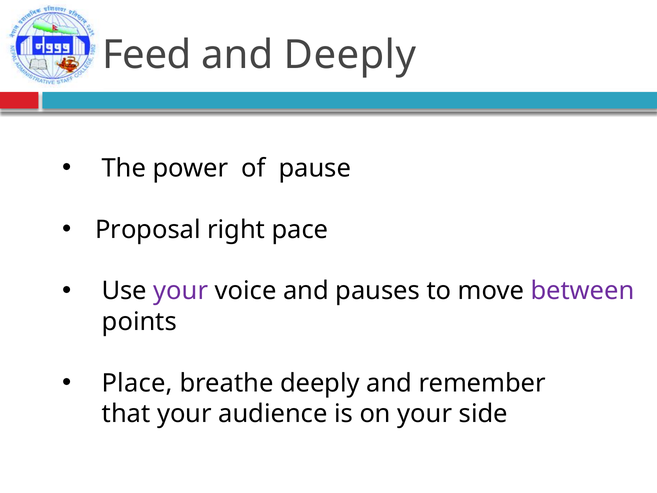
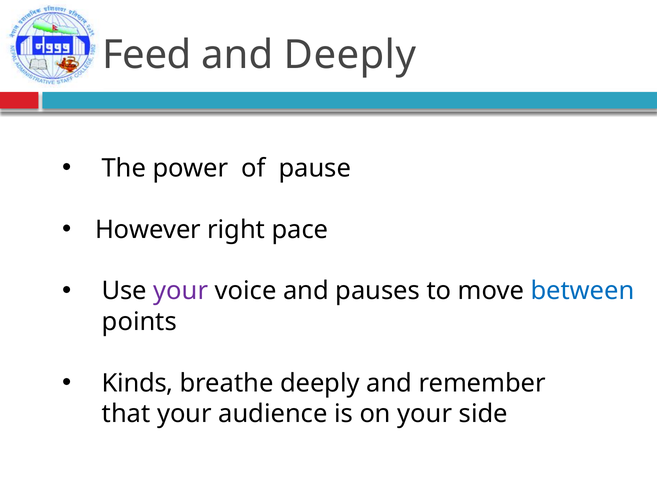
Proposal: Proposal -> However
between colour: purple -> blue
Place: Place -> Kinds
